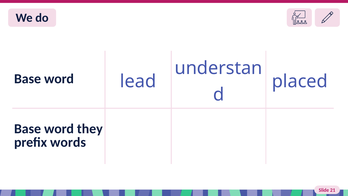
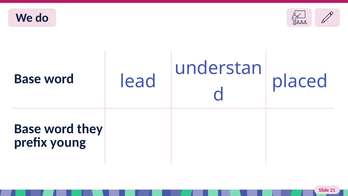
words: words -> young
